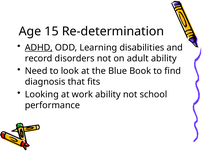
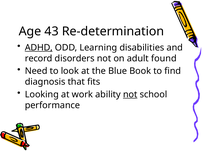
15: 15 -> 43
adult ability: ability -> found
not at (130, 95) underline: none -> present
